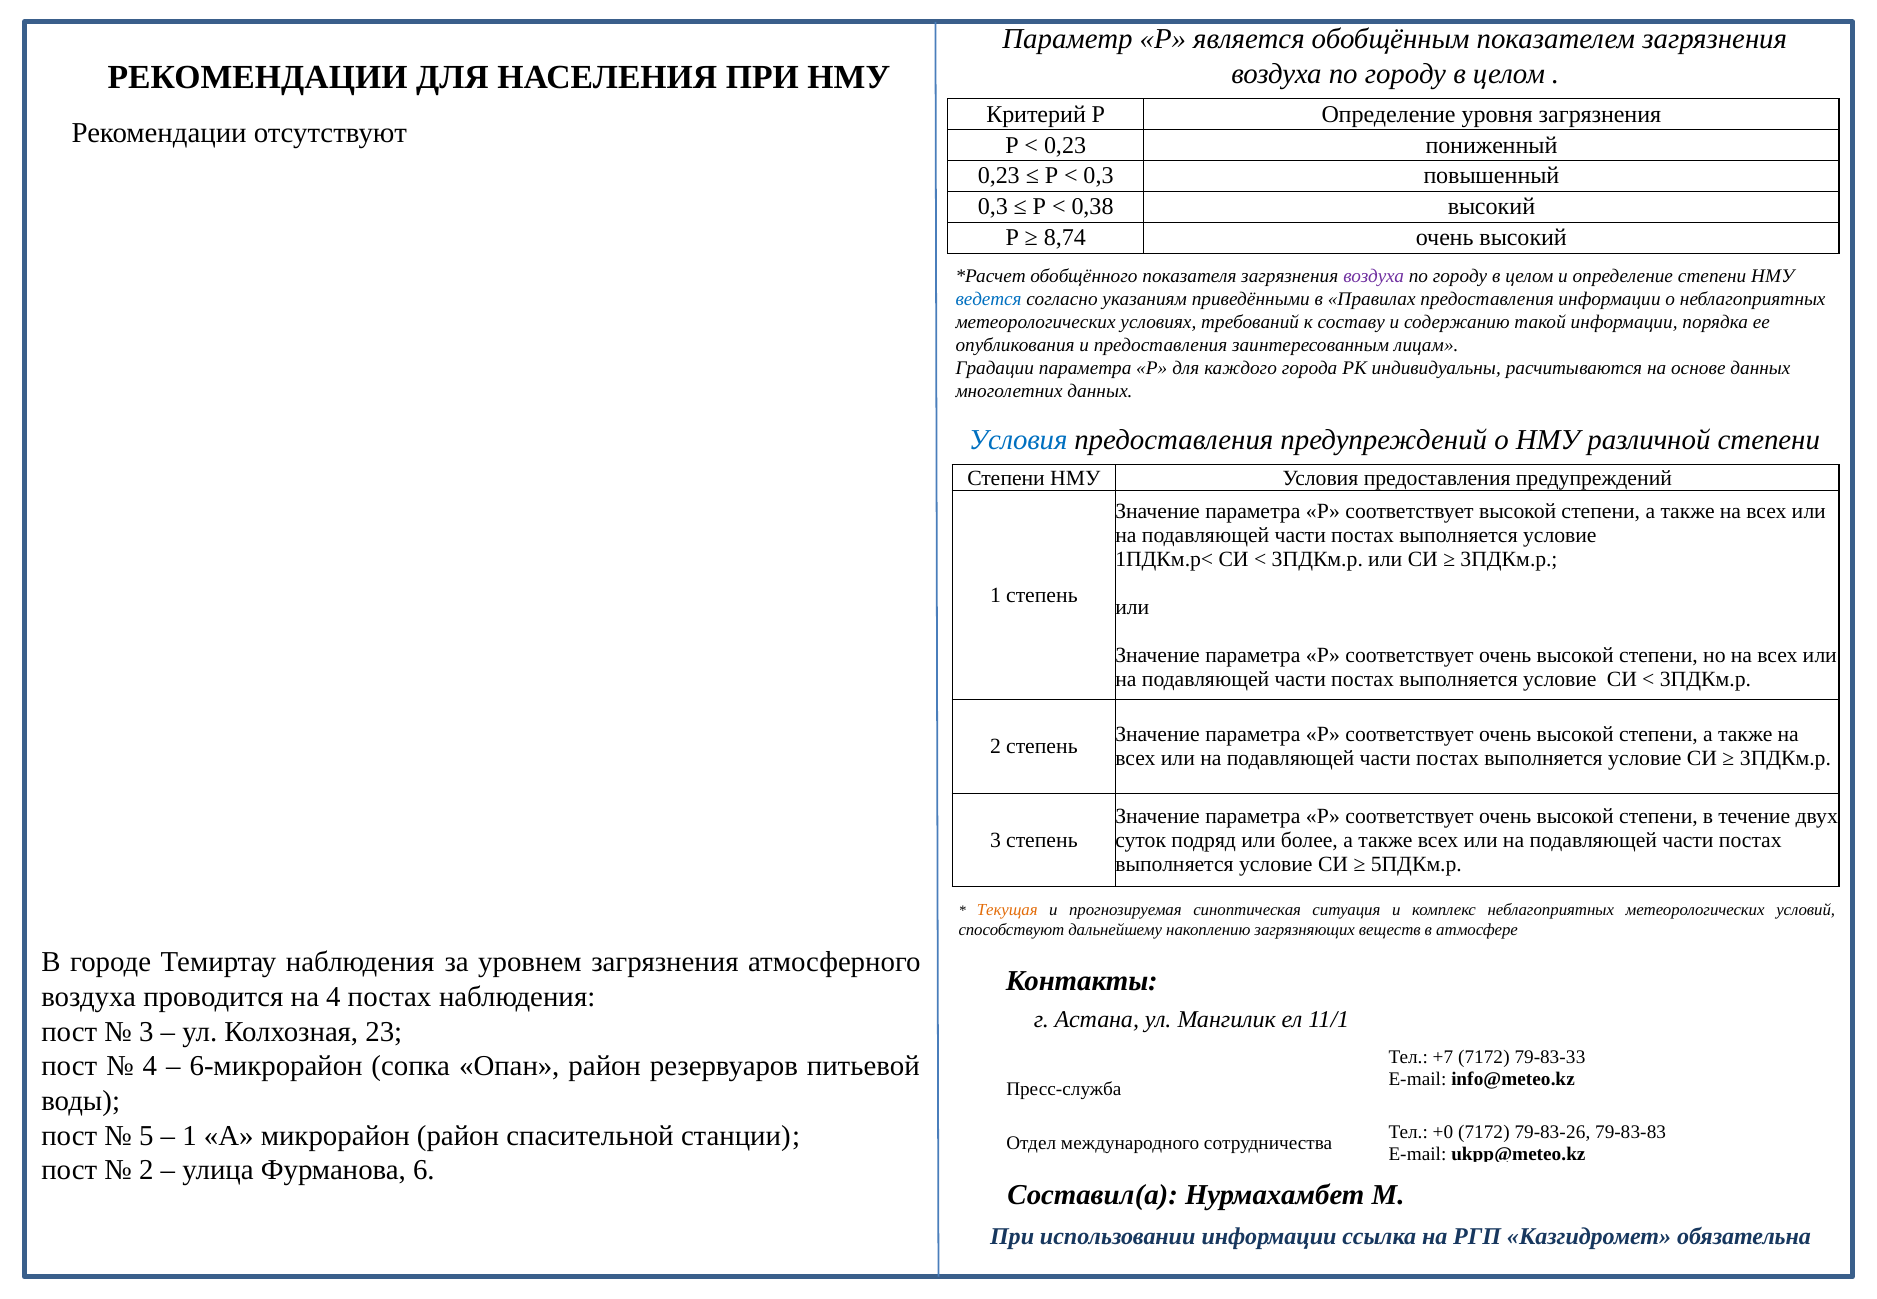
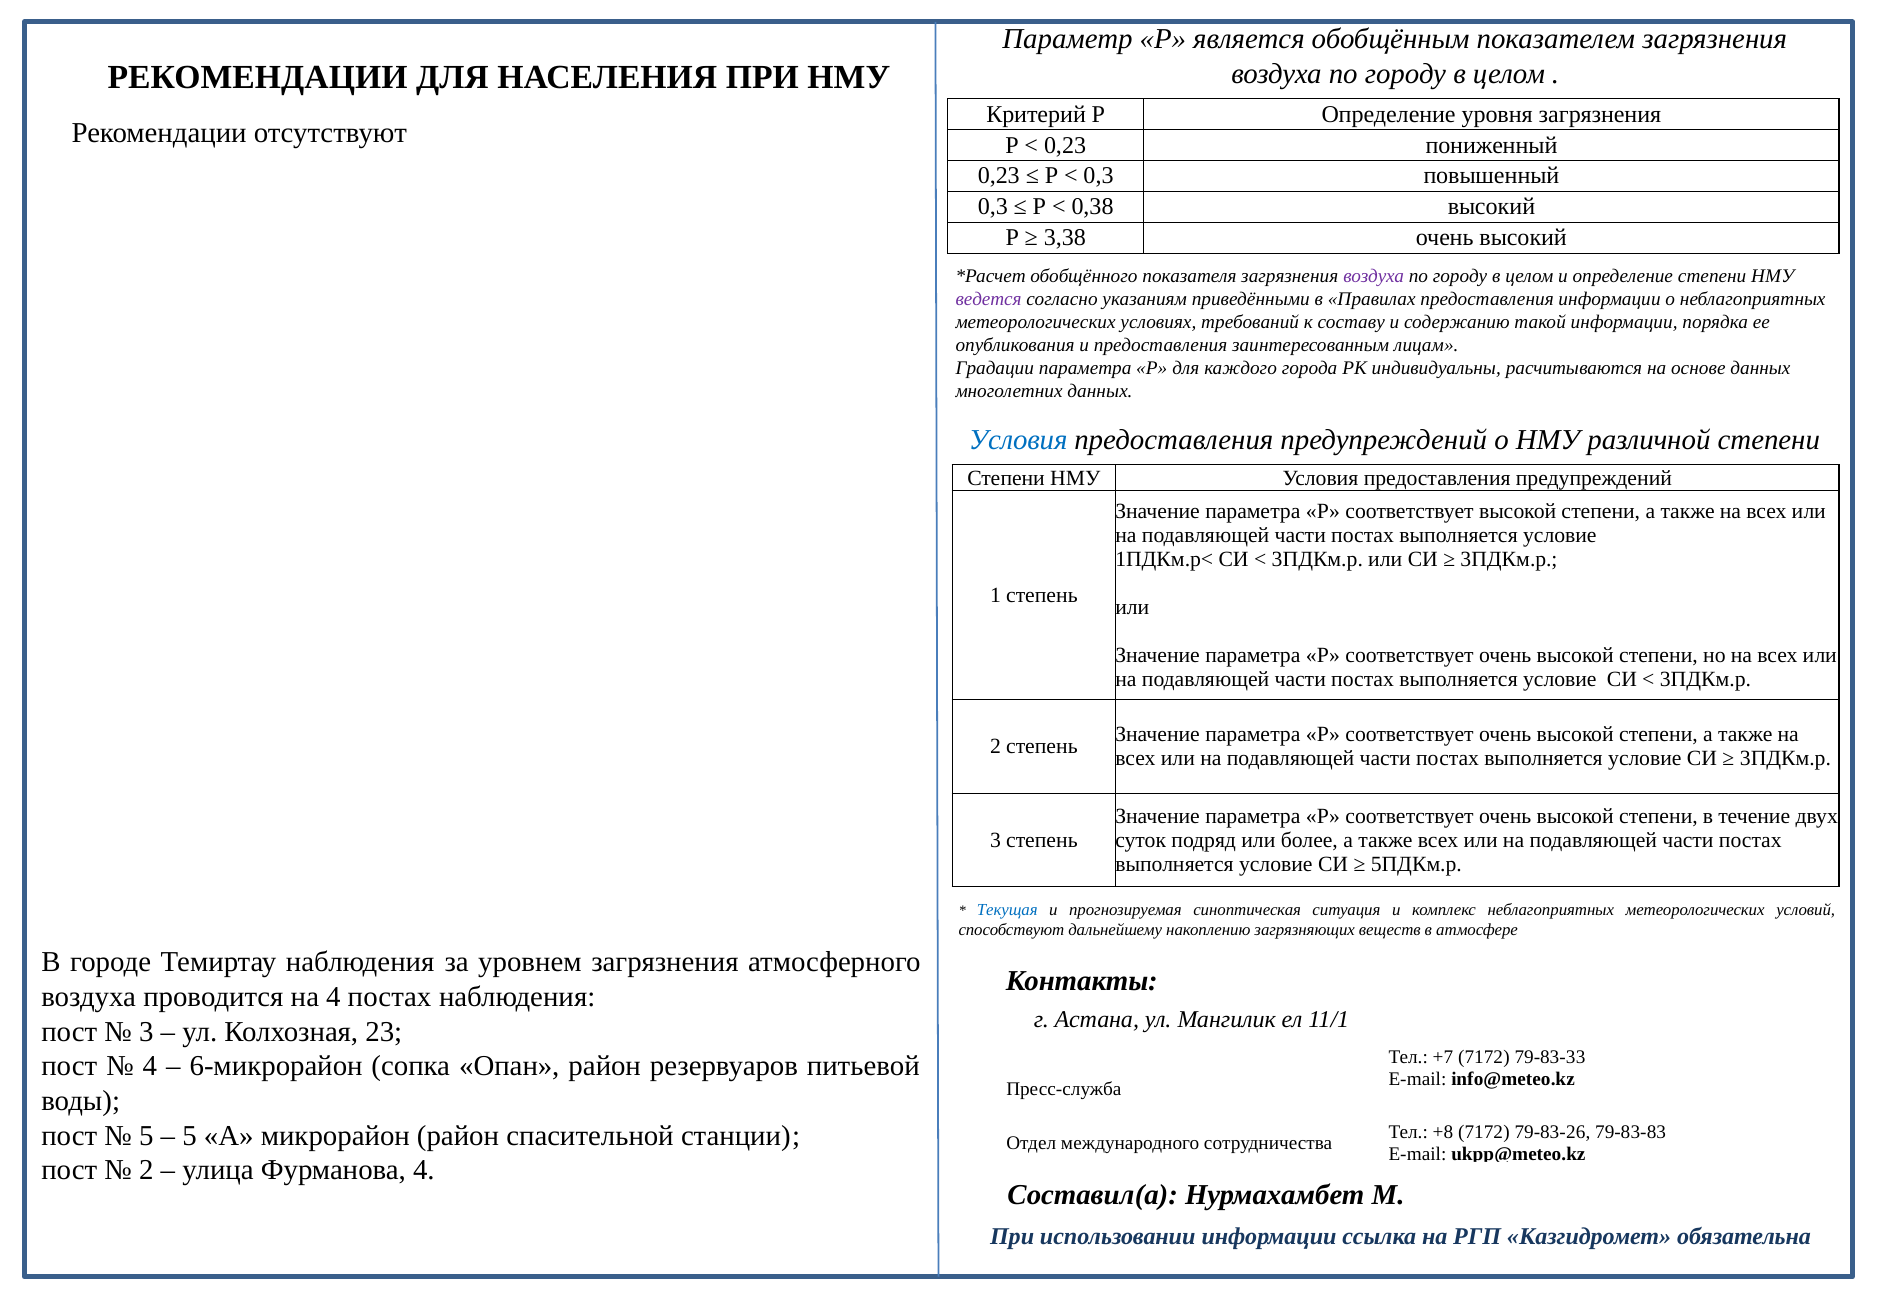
8,74: 8,74 -> 3,38
ведется colour: blue -> purple
Текущая colour: orange -> blue
1 at (190, 1136): 1 -> 5
+0: +0 -> +8
Фурманова 6: 6 -> 4
